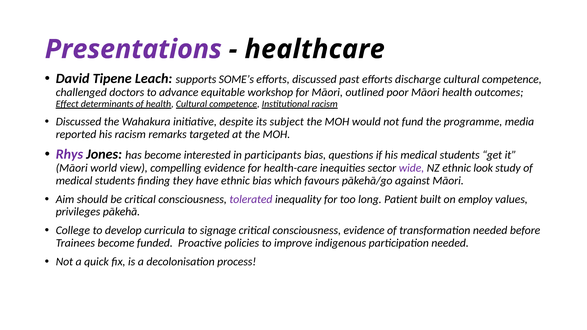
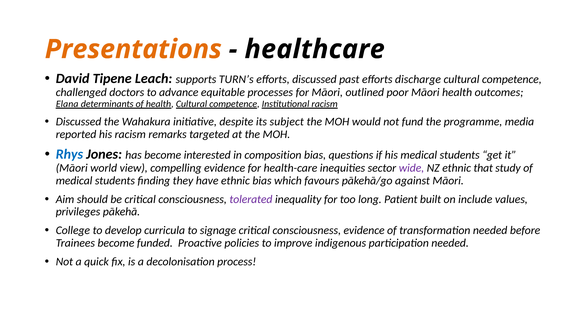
Presentations colour: purple -> orange
SOME’s: SOME’s -> TURN’s
workshop: workshop -> processes
Effect: Effect -> Elana
Rhys colour: purple -> blue
participants: participants -> composition
look: look -> that
employ: employ -> include
